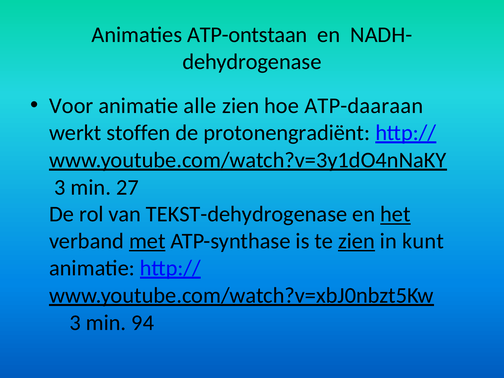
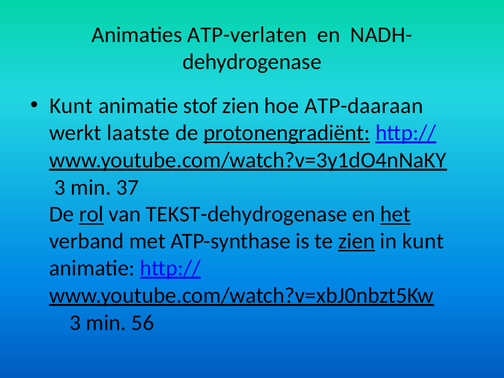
ATP-ontstaan: ATP-ontstaan -> ATP-verlaten
Voor at (71, 106): Voor -> Kunt
alle: alle -> stof
stoffen: stoffen -> laatste
protonengradiënt underline: none -> present
27: 27 -> 37
rol underline: none -> present
met underline: present -> none
94: 94 -> 56
